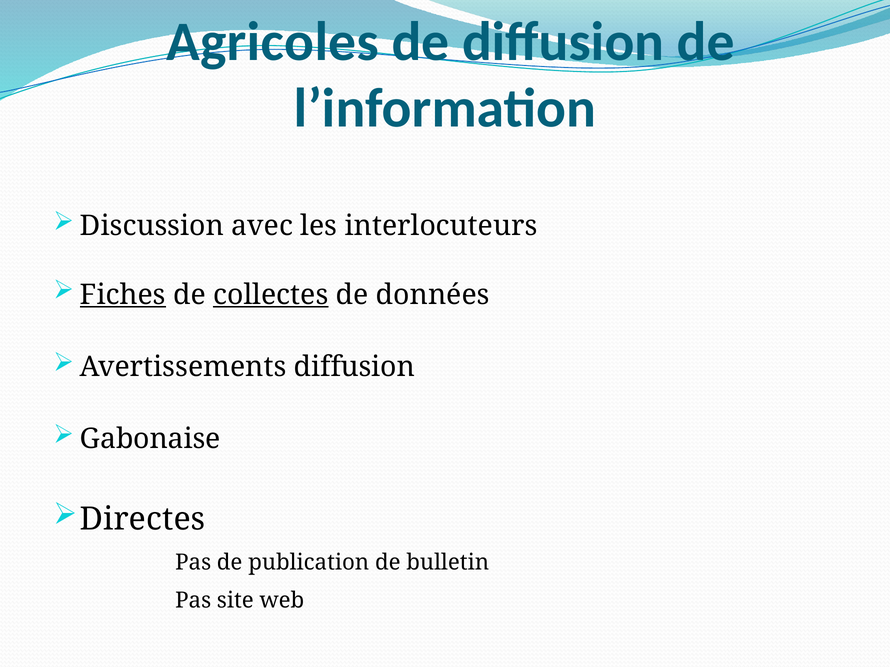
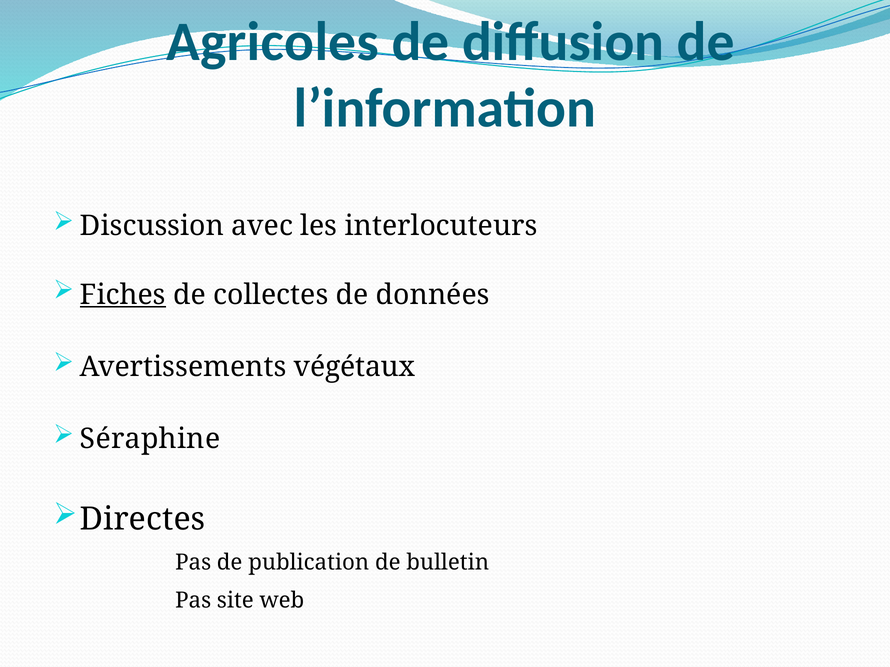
collectes underline: present -> none
Avertissements diffusion: diffusion -> végétaux
Gabonaise: Gabonaise -> Séraphine
